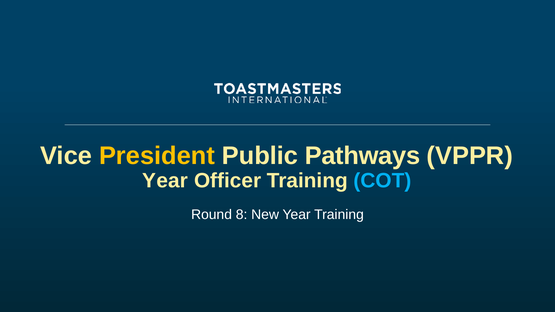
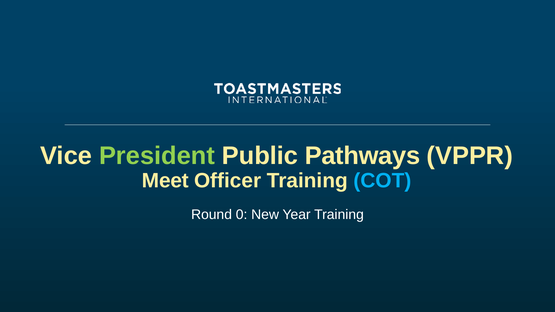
President colour: yellow -> light green
Year at (165, 181): Year -> Meet
8: 8 -> 0
